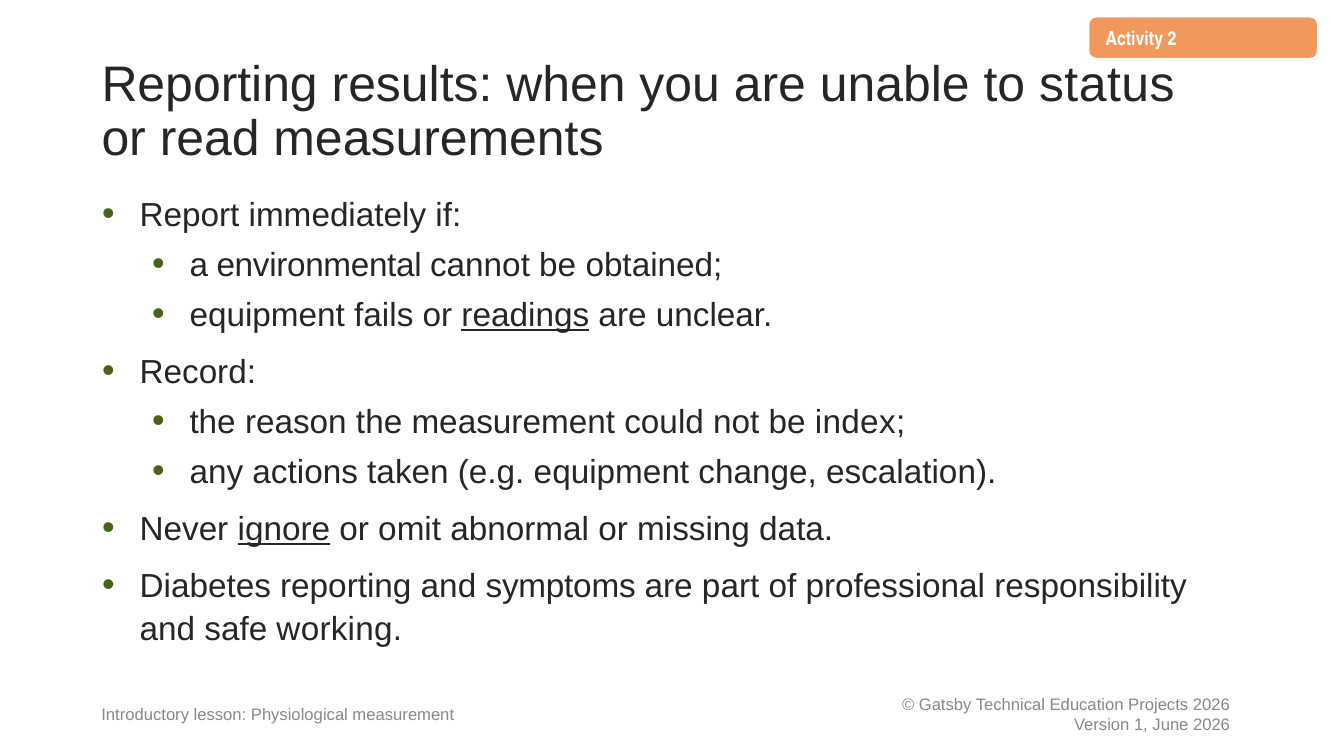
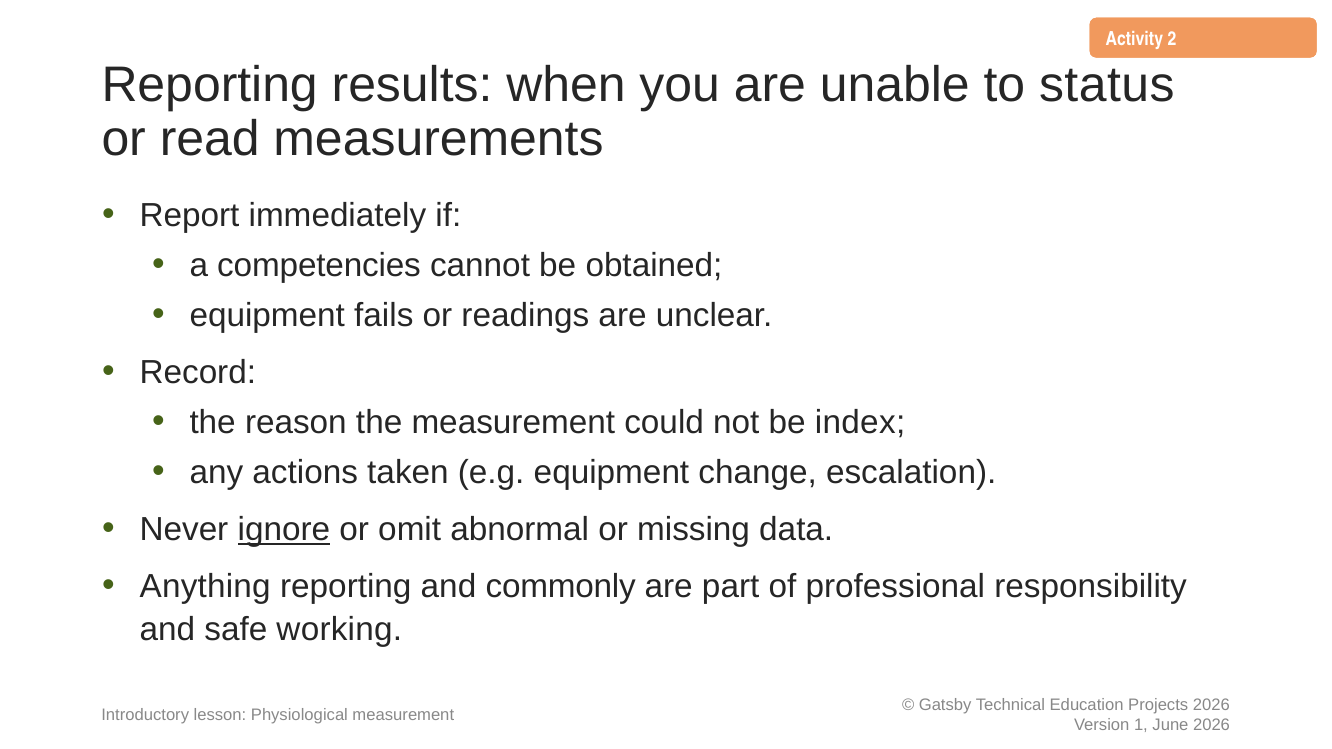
environmental: environmental -> competencies
readings underline: present -> none
Diabetes: Diabetes -> Anything
symptoms: symptoms -> commonly
